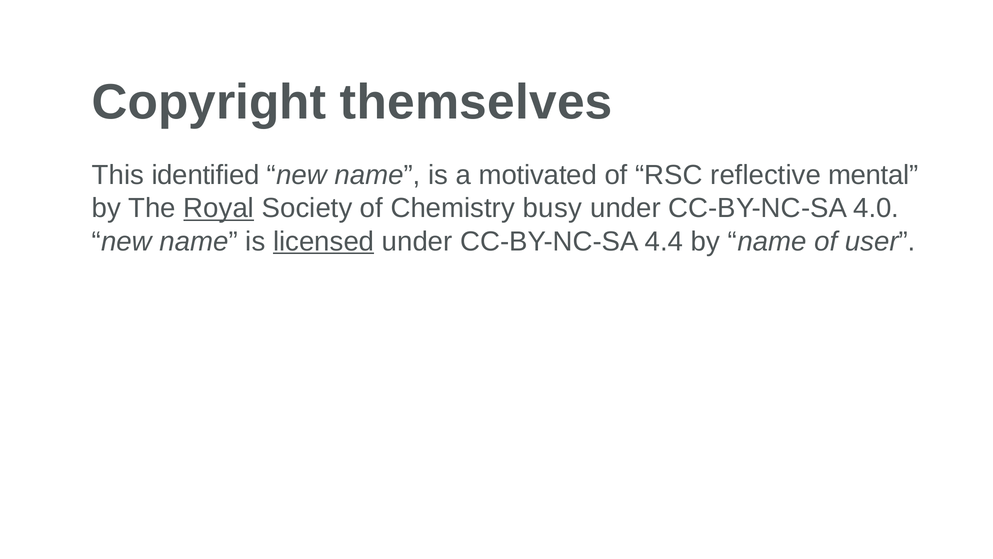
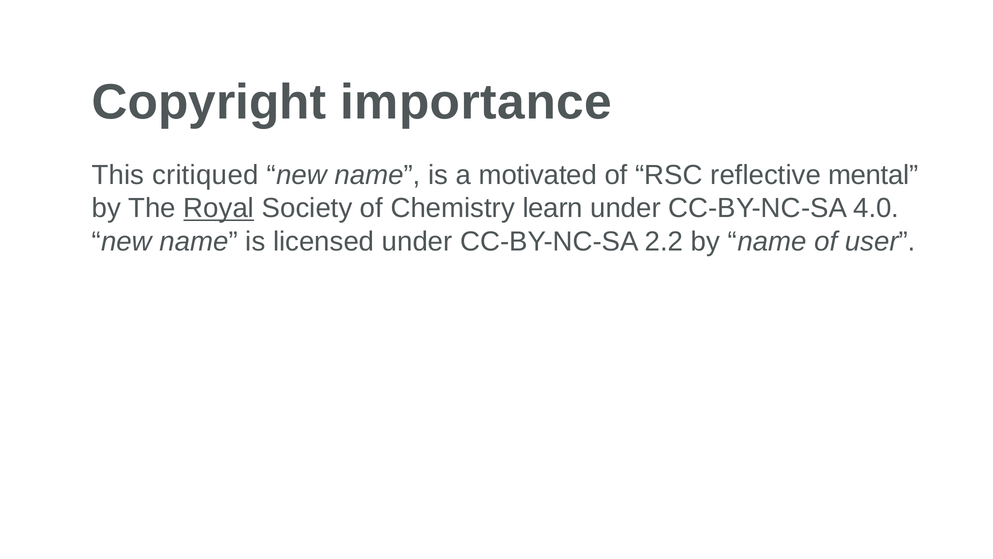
themselves: themselves -> importance
identified: identified -> critiqued
busy: busy -> learn
licensed underline: present -> none
4.4: 4.4 -> 2.2
